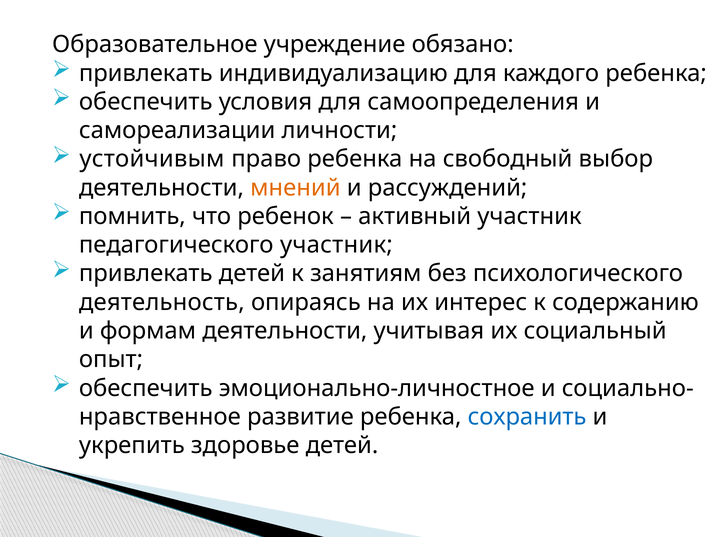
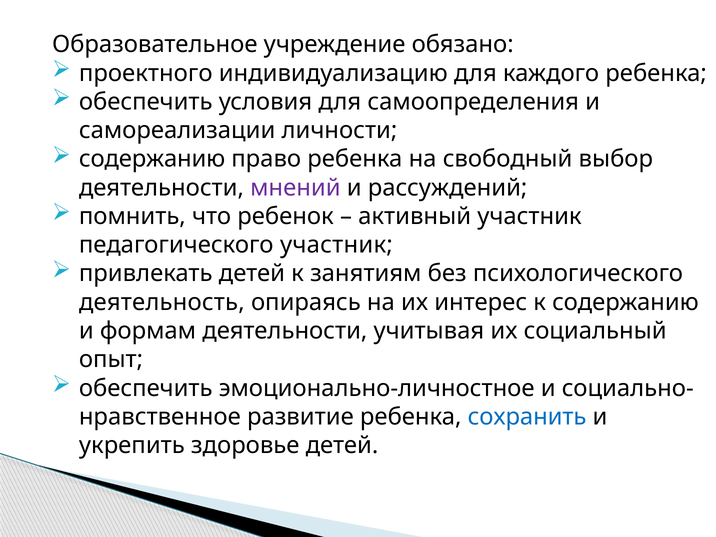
привлекать at (146, 73): привлекать -> проектного
устойчивым at (152, 159): устойчивым -> содержанию
мнений colour: orange -> purple
